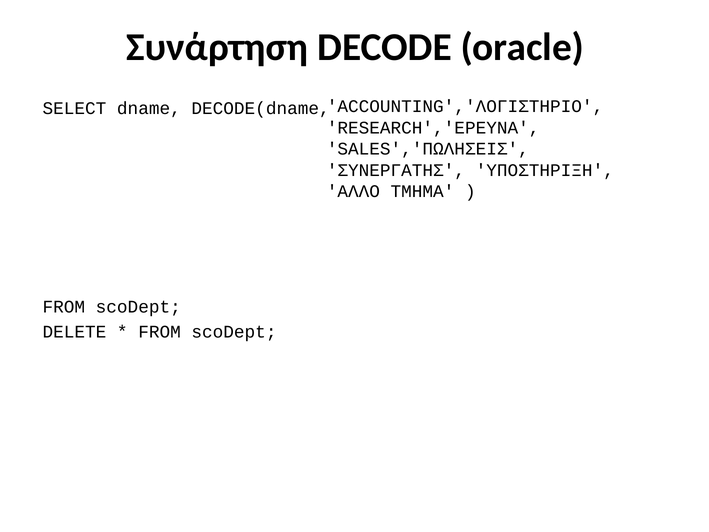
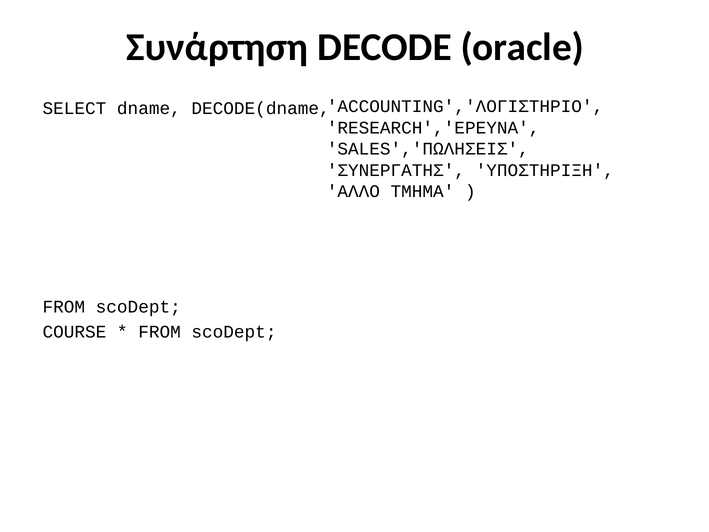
DELETE: DELETE -> COURSE
